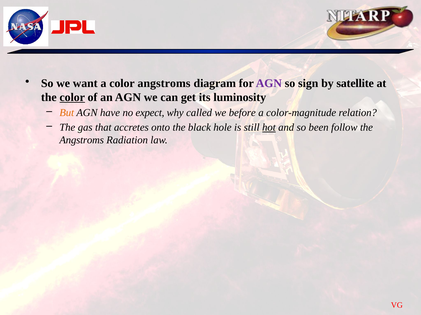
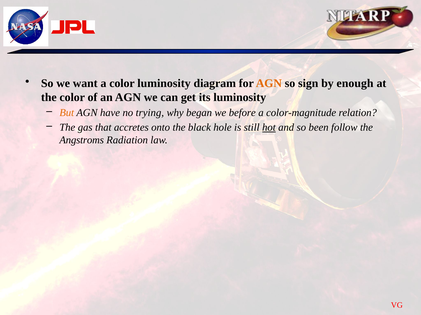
color angstroms: angstroms -> luminosity
AGN at (269, 84) colour: purple -> orange
satellite: satellite -> enough
color at (72, 98) underline: present -> none
expect: expect -> trying
called: called -> began
